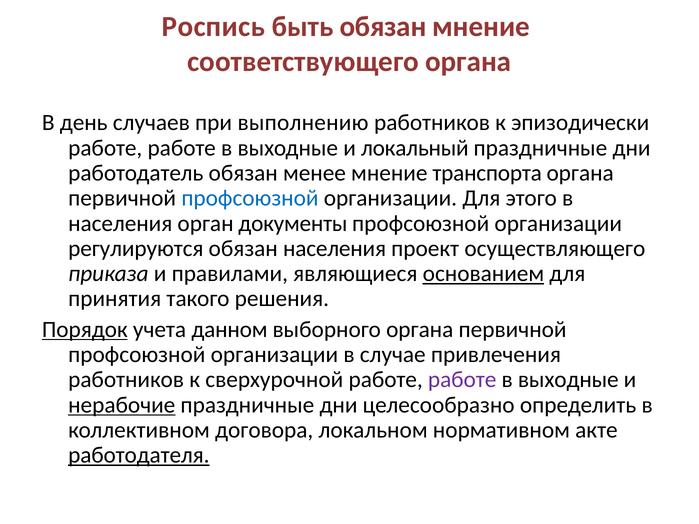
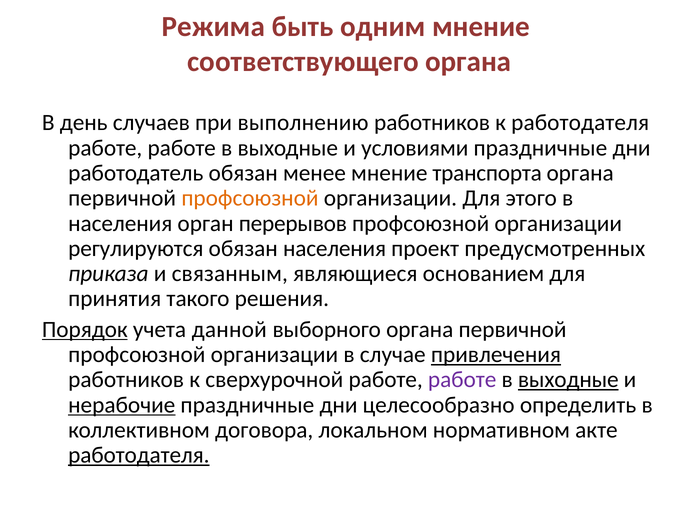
Роспись: Роспись -> Режима
быть обязан: обязан -> одним
к эпизодически: эпизодически -> работодателя
локальный: локальный -> условиями
профсоюзной at (250, 198) colour: blue -> orange
документы: документы -> перерывов
осуществляющего: осуществляющего -> предусмотренных
правилами: правилами -> связанным
основанием underline: present -> none
данном: данном -> данной
привлечения underline: none -> present
выходные at (568, 380) underline: none -> present
